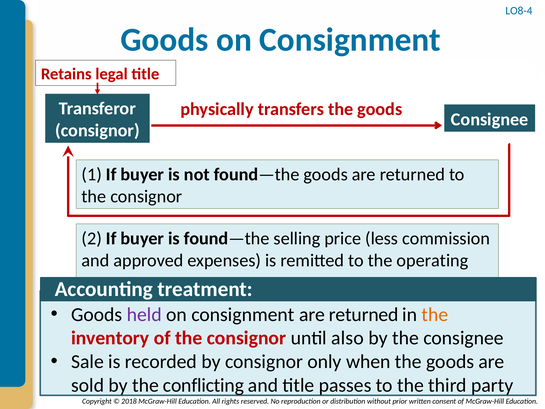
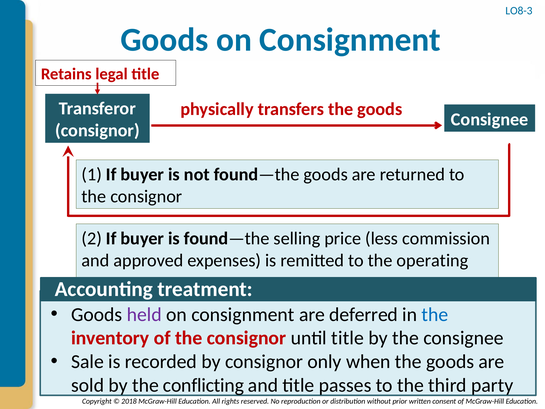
LO8-4: LO8-4 -> LO8-3
consignment are returned: returned -> deferred
the at (435, 314) colour: orange -> blue
until also: also -> title
